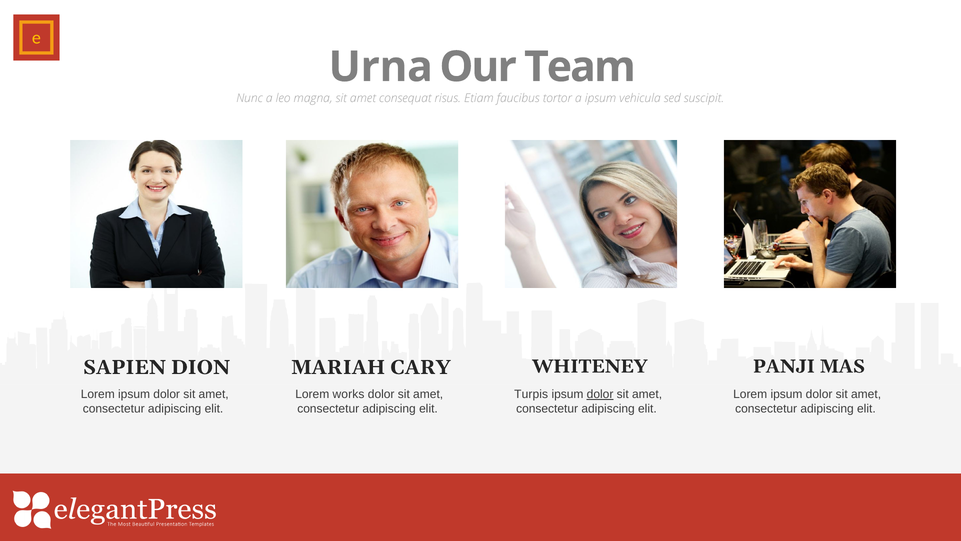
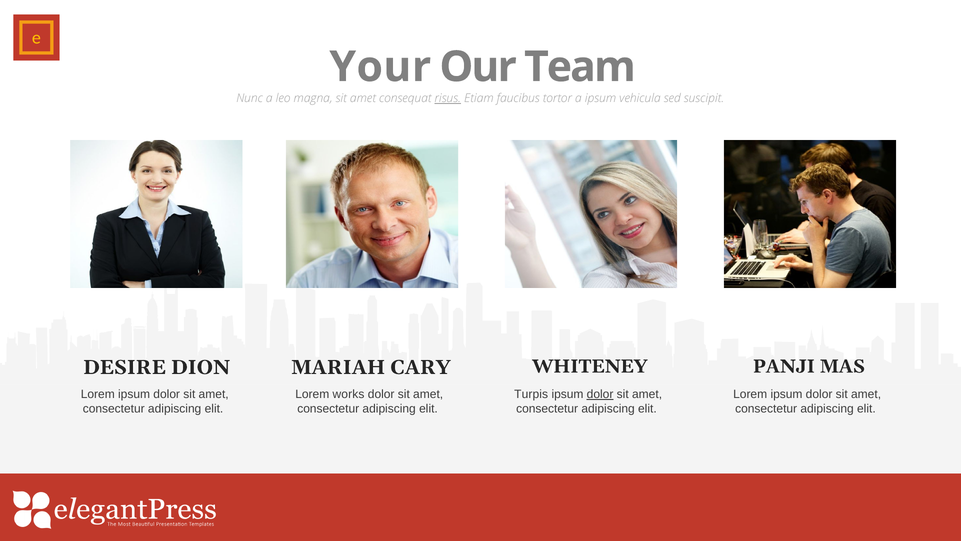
Urna: Urna -> Your
risus underline: none -> present
SAPIEN: SAPIEN -> DESIRE
